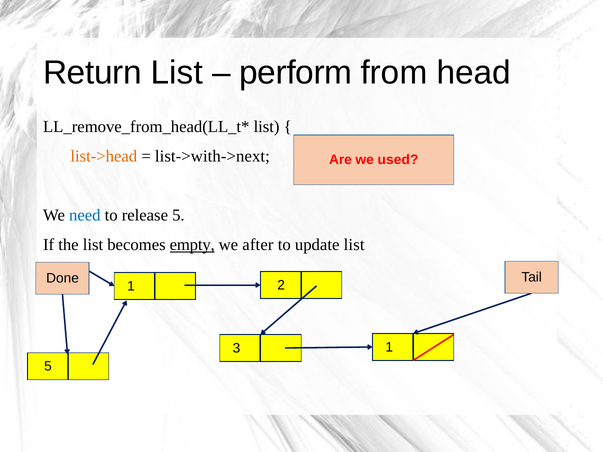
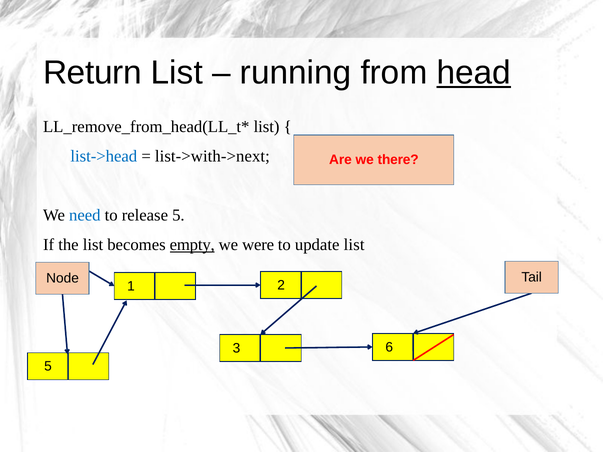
perform: perform -> running
head underline: none -> present
list->head colour: orange -> blue
used: used -> there
after: after -> were
Done: Done -> Node
3 1: 1 -> 6
